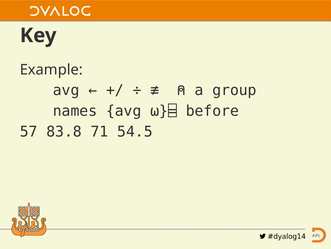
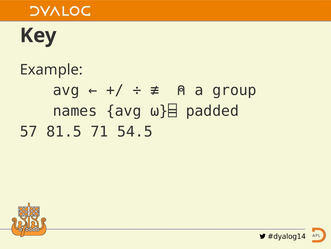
before: before -> padded
83.8: 83.8 -> 81.5
